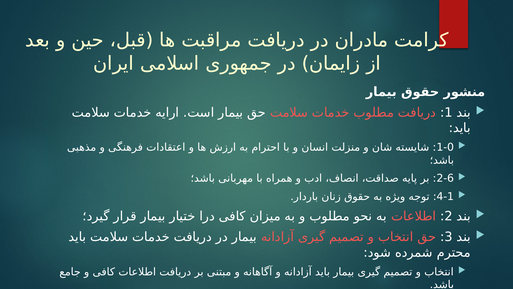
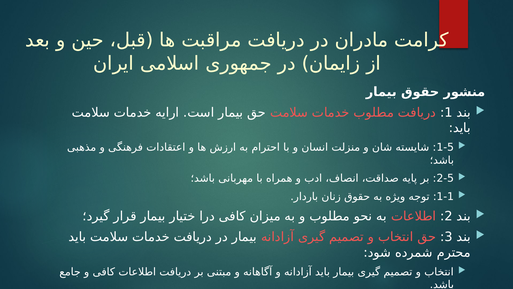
1-0: 1-0 -> 1-5
2-6: 2-6 -> 2-5
4-1: 4-1 -> 1-1
